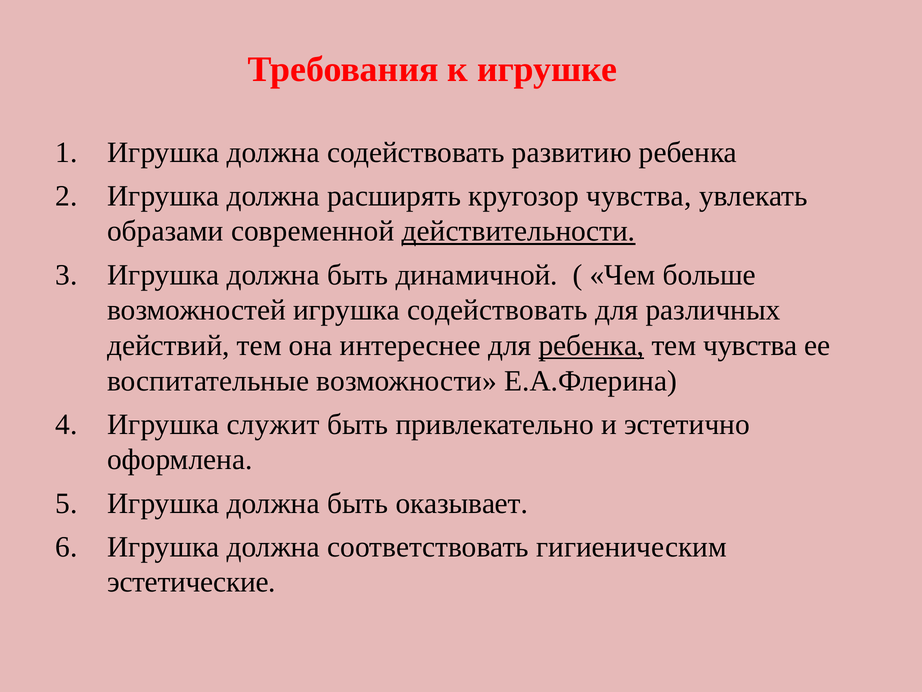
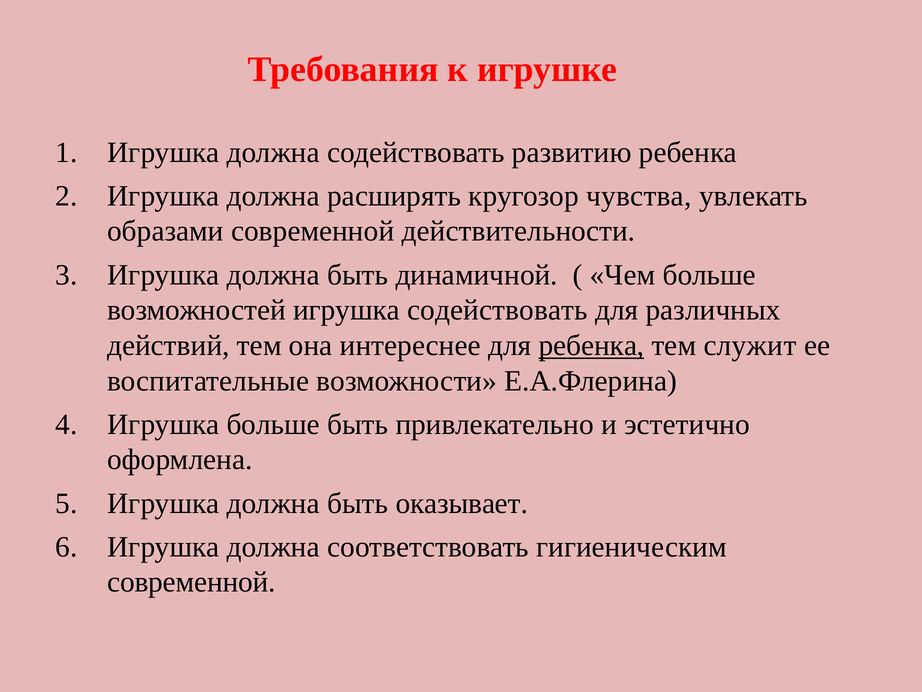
действительности underline: present -> none
тем чувства: чувства -> служит
Игрушка служит: служит -> больше
эстетические at (191, 582): эстетические -> современной
